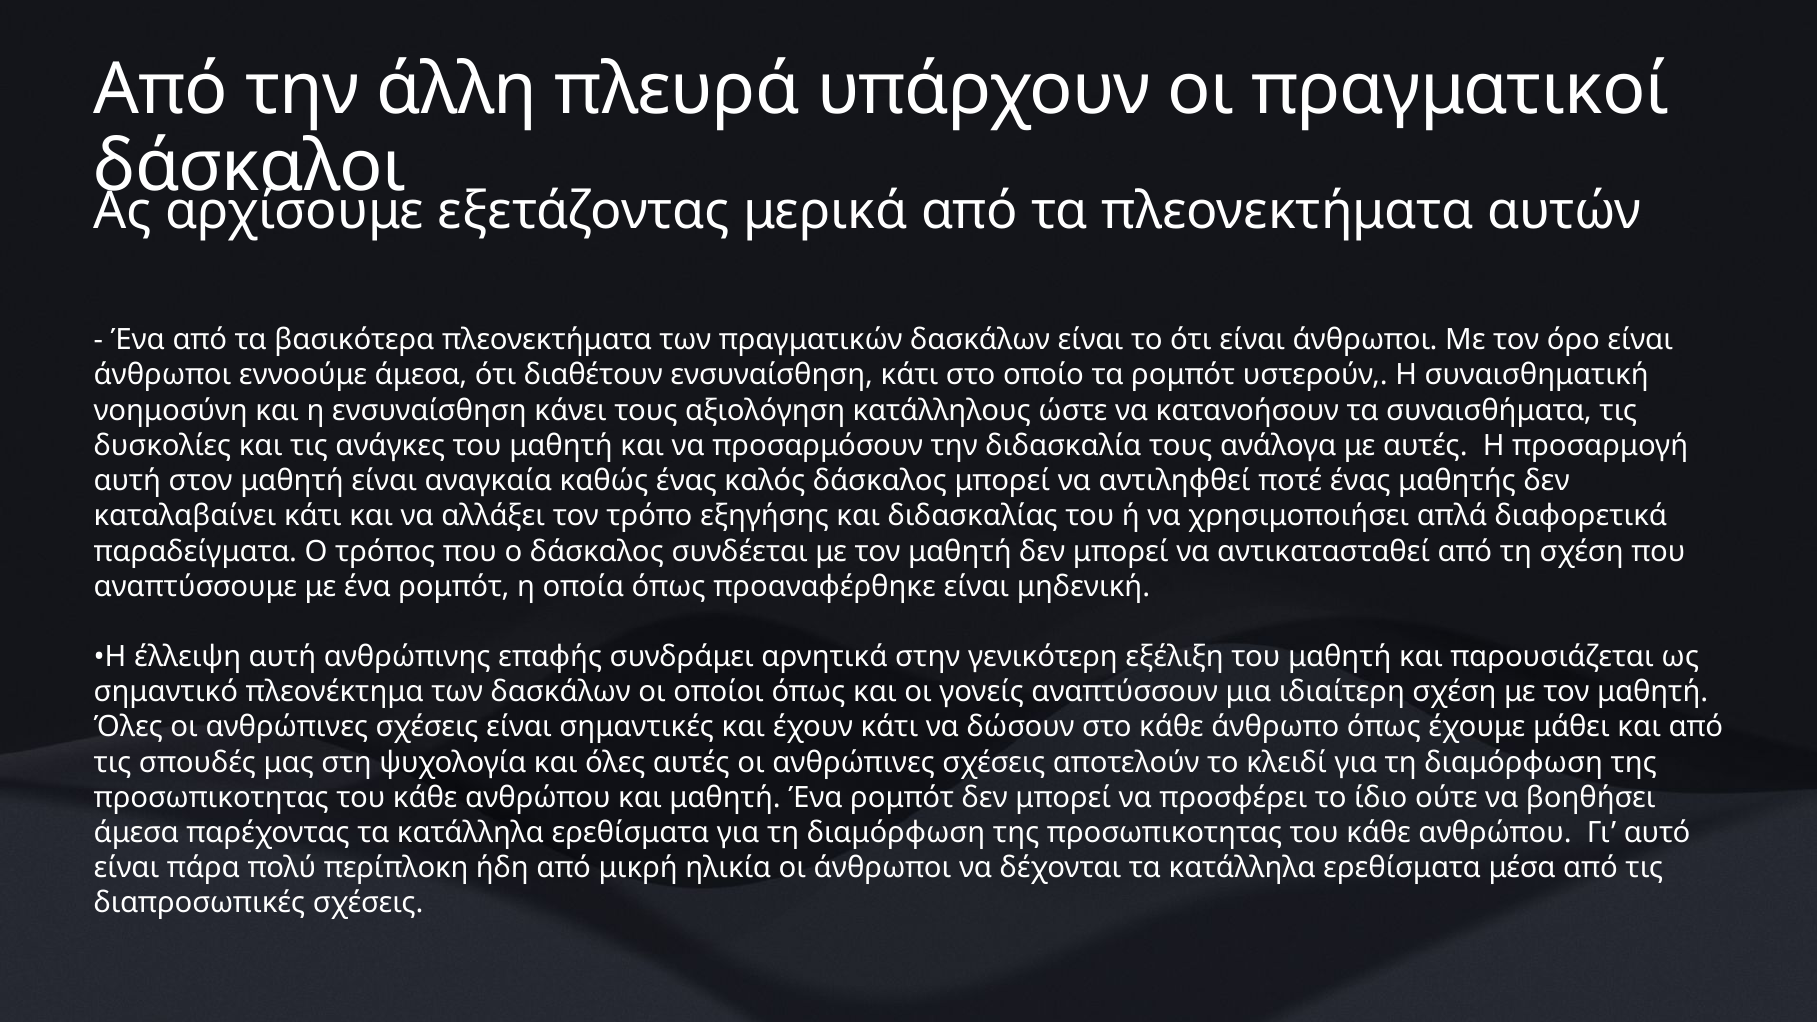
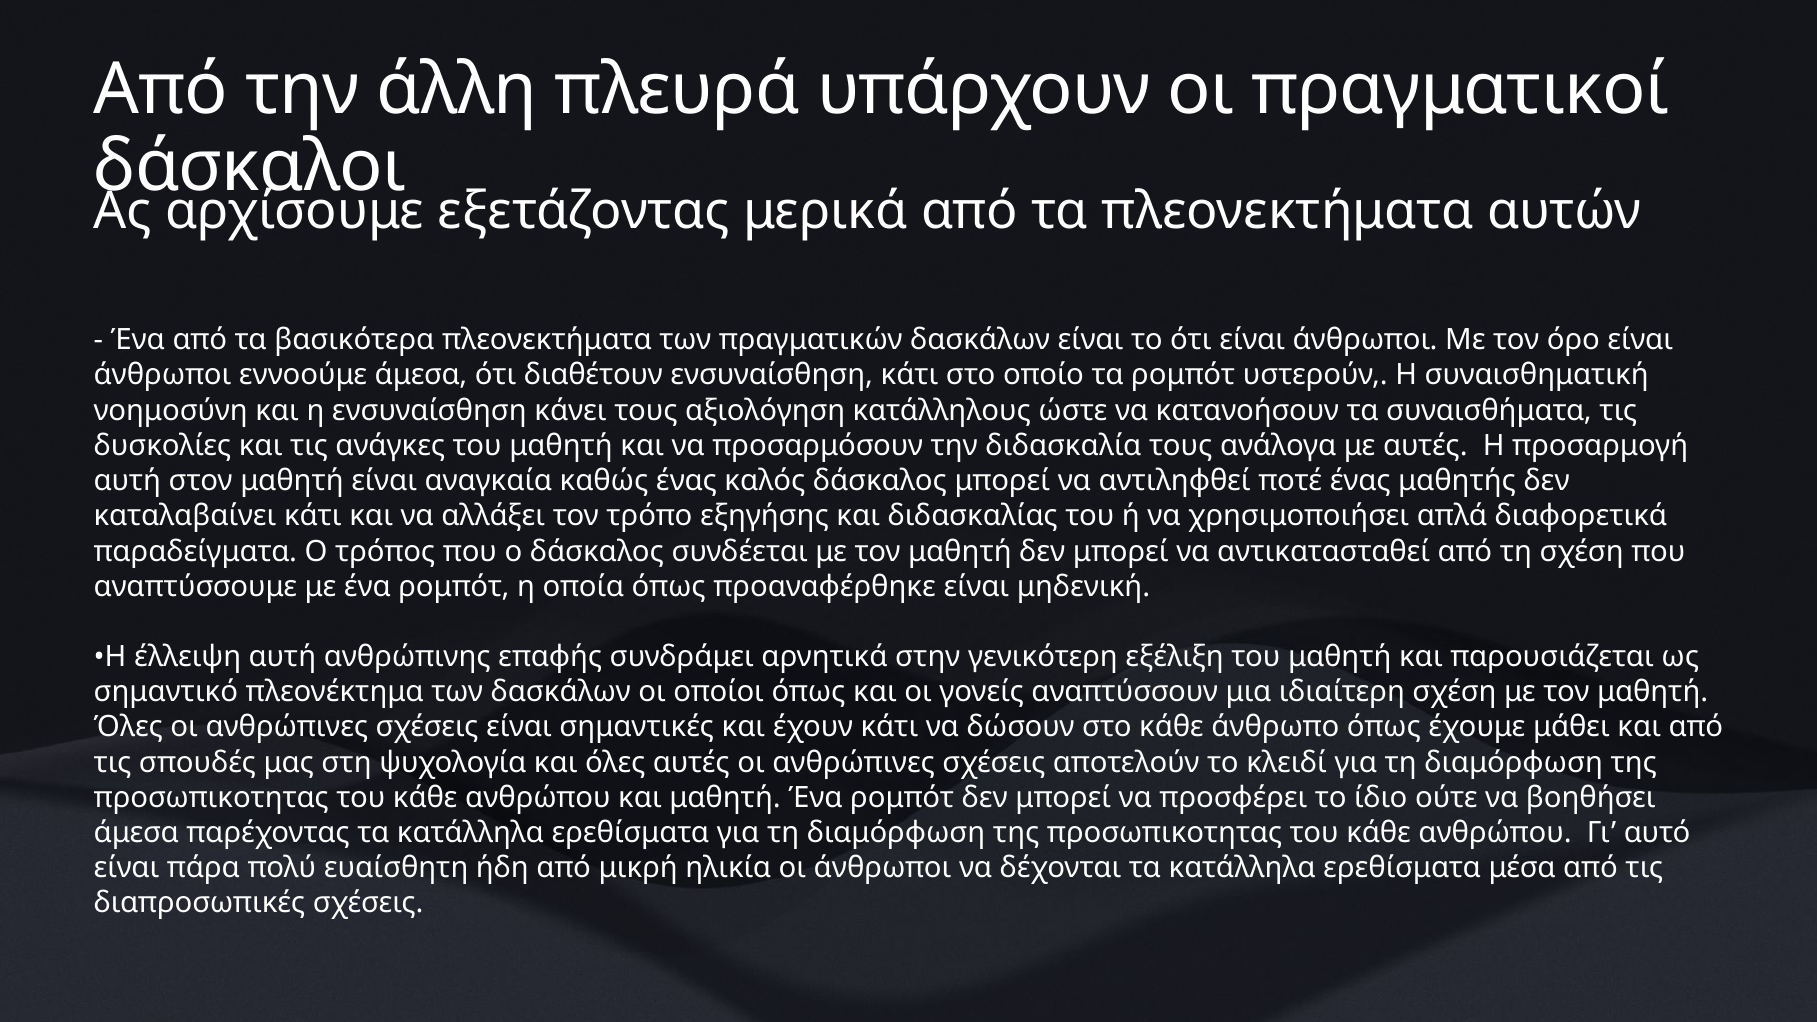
περίπλοκη: περίπλοκη -> ευαίσθητη
